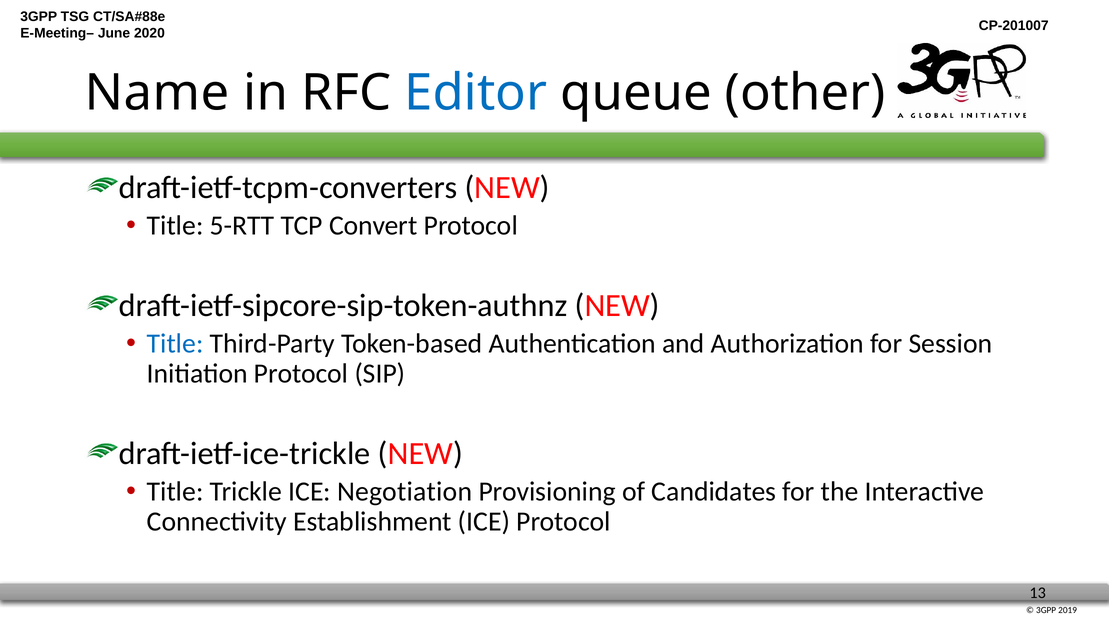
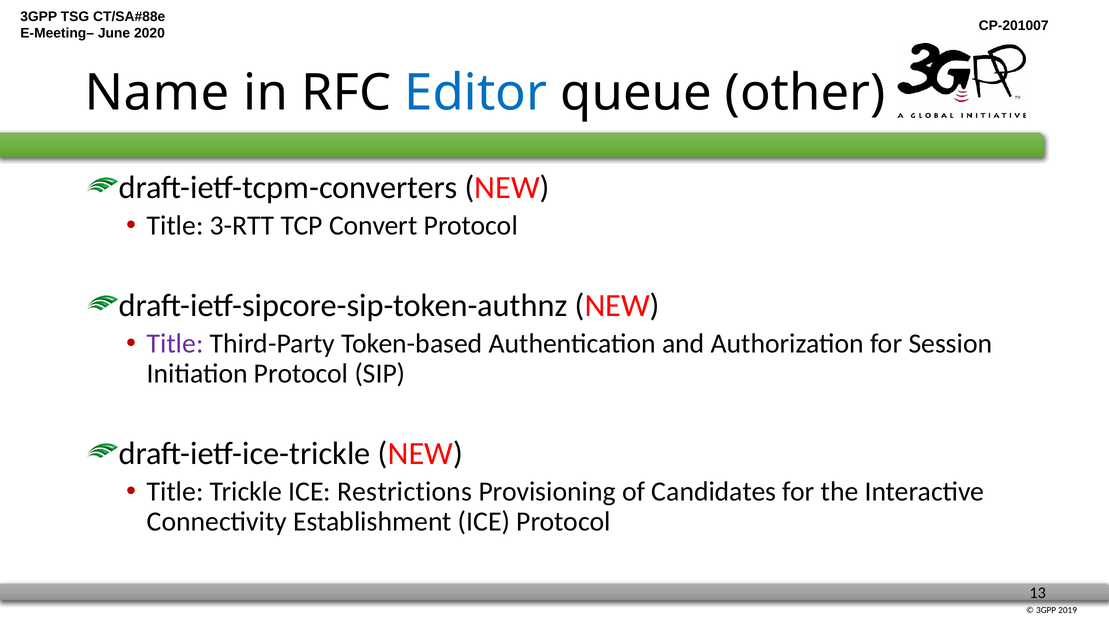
5-RTT: 5-RTT -> 3-RTT
Title at (175, 344) colour: blue -> purple
Negotiation: Negotiation -> Restrictions
